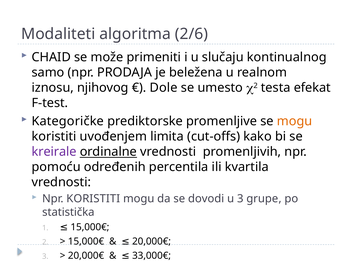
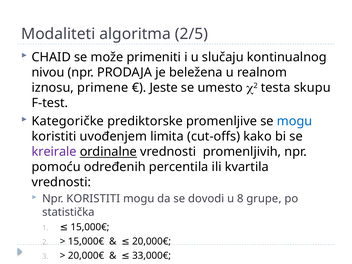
2/6: 2/6 -> 2/5
samo: samo -> nivou
njihovog: njihovog -> primene
Dole: Dole -> Jeste
efekat: efekat -> skupu
mogu at (295, 121) colour: orange -> blue
u 3: 3 -> 8
